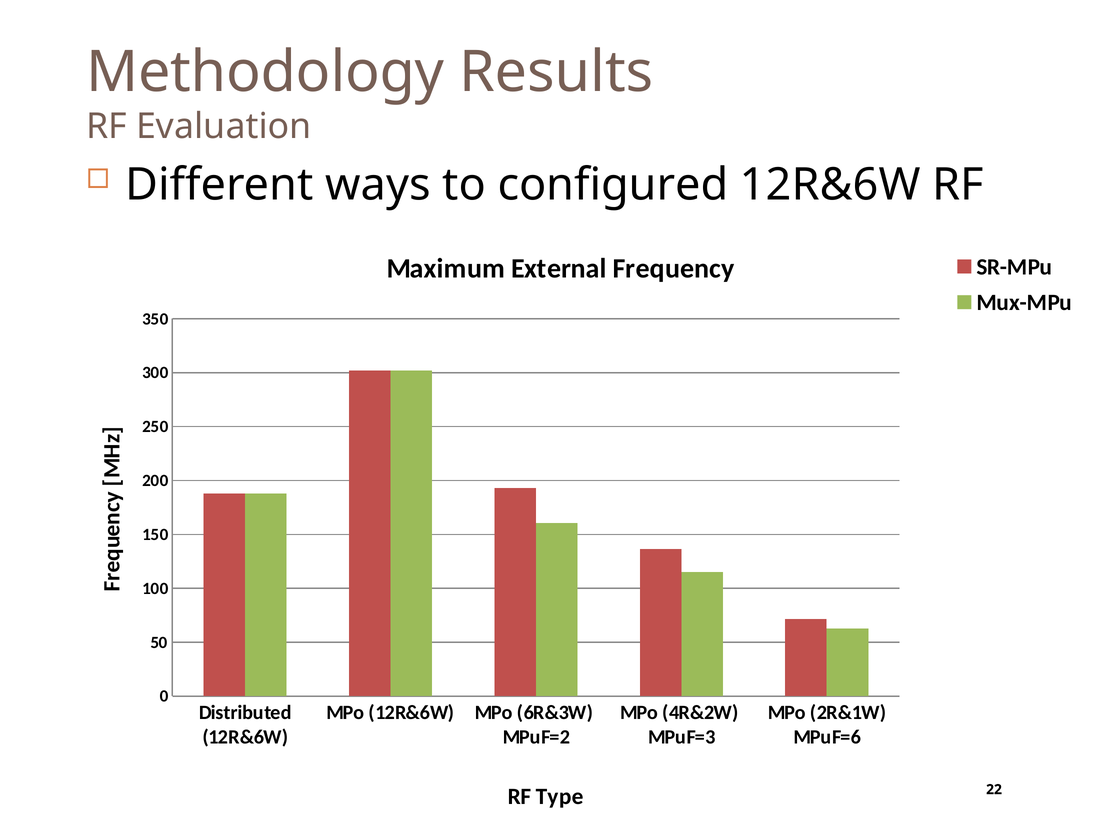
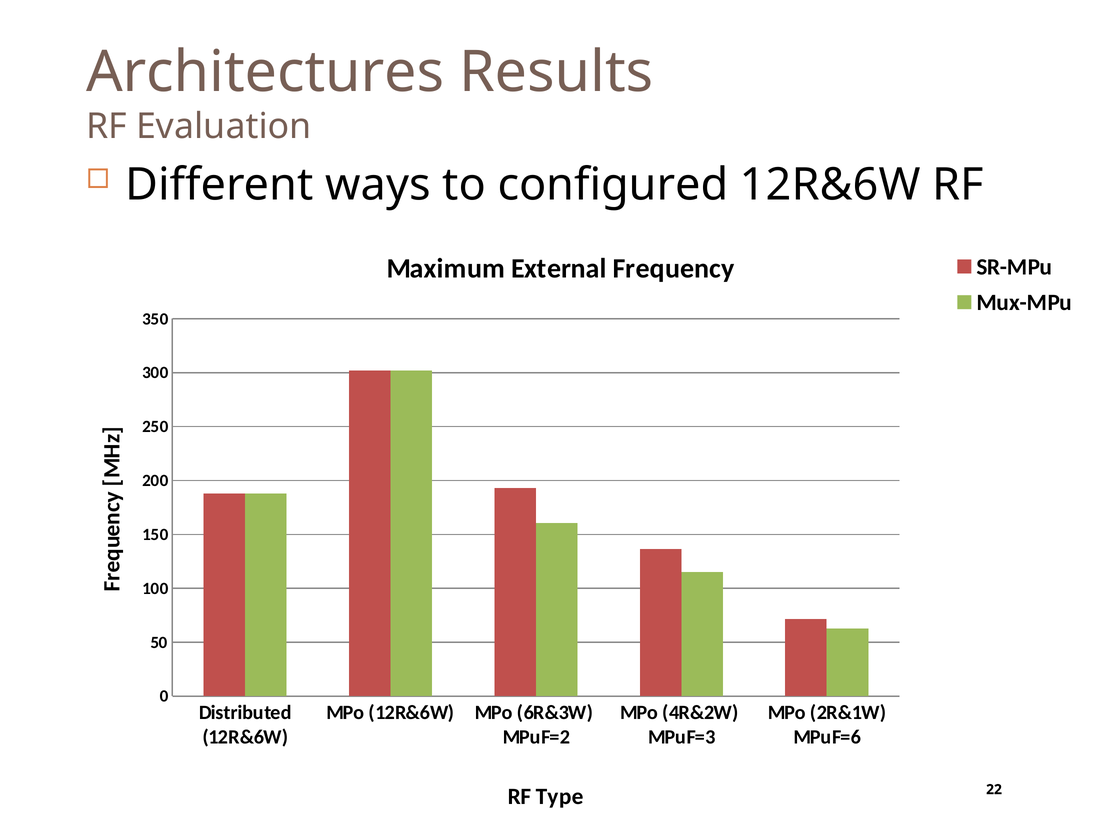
Methodology: Methodology -> Architectures
